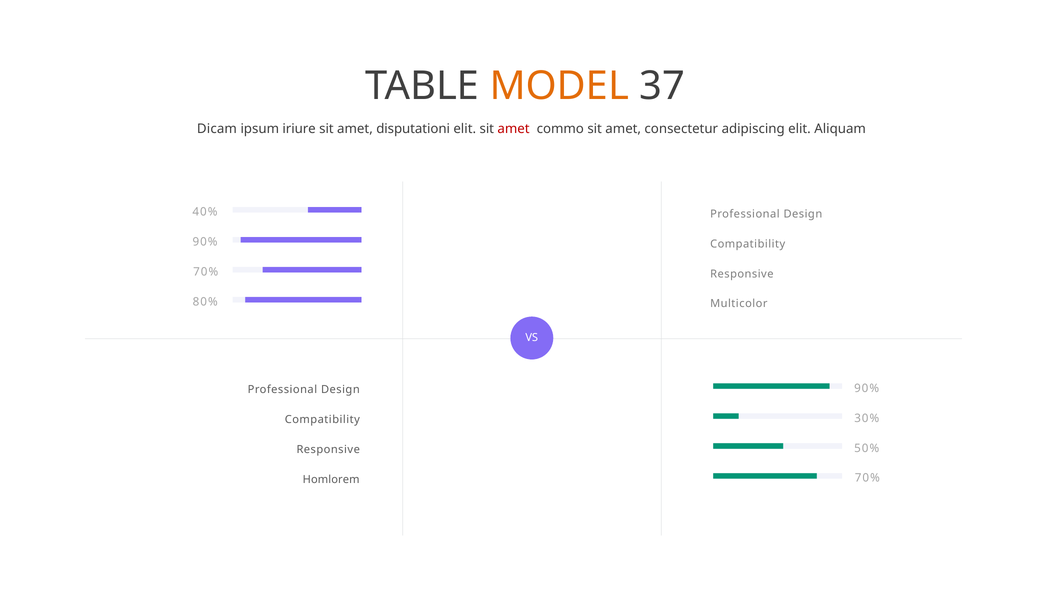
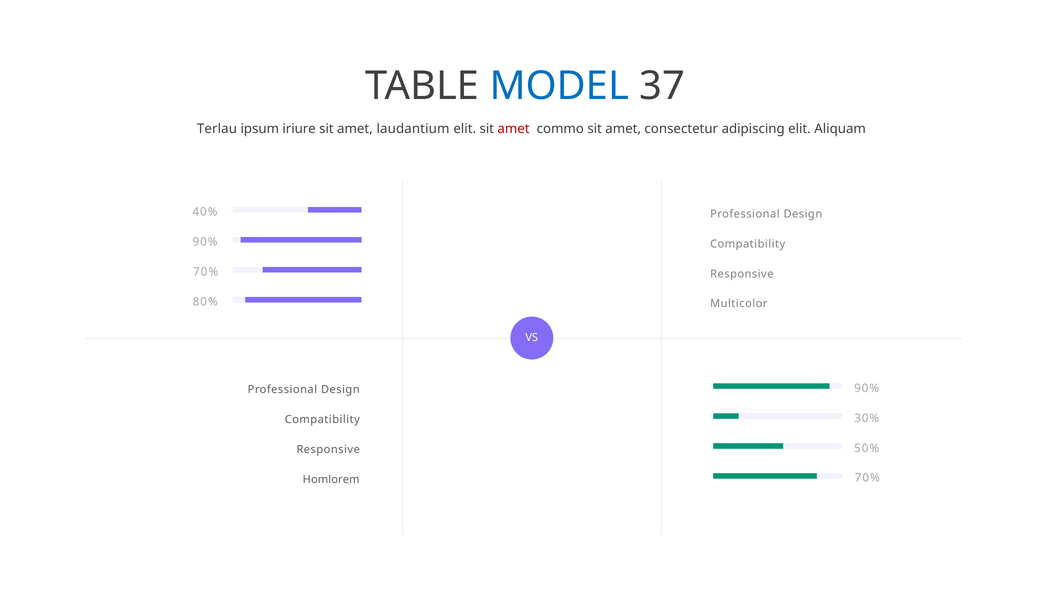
MODEL colour: orange -> blue
Dicam: Dicam -> Terlau
disputationi: disputationi -> laudantium
